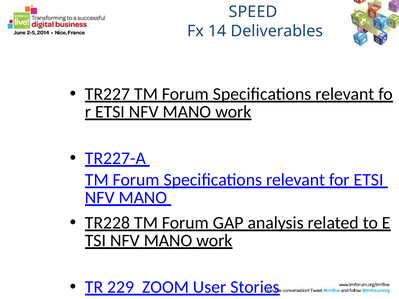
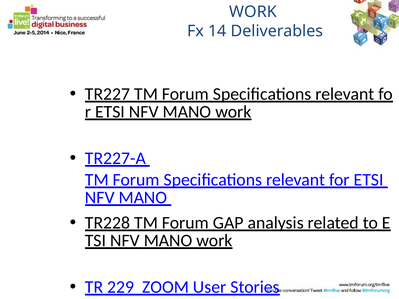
SPEED at (253, 12): SPEED -> WORK
